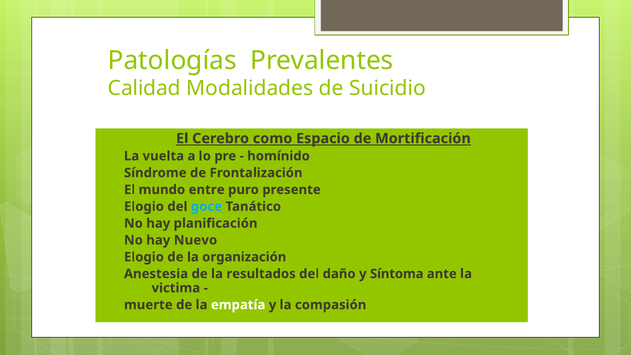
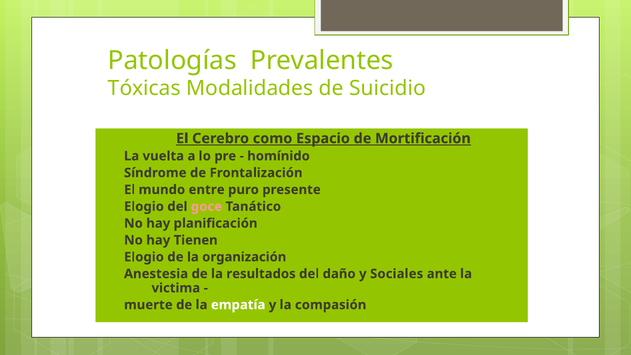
Calidad: Calidad -> Tóxicas
goce colour: light blue -> pink
Nuevo: Nuevo -> Tienen
Síntoma: Síntoma -> Sociales
